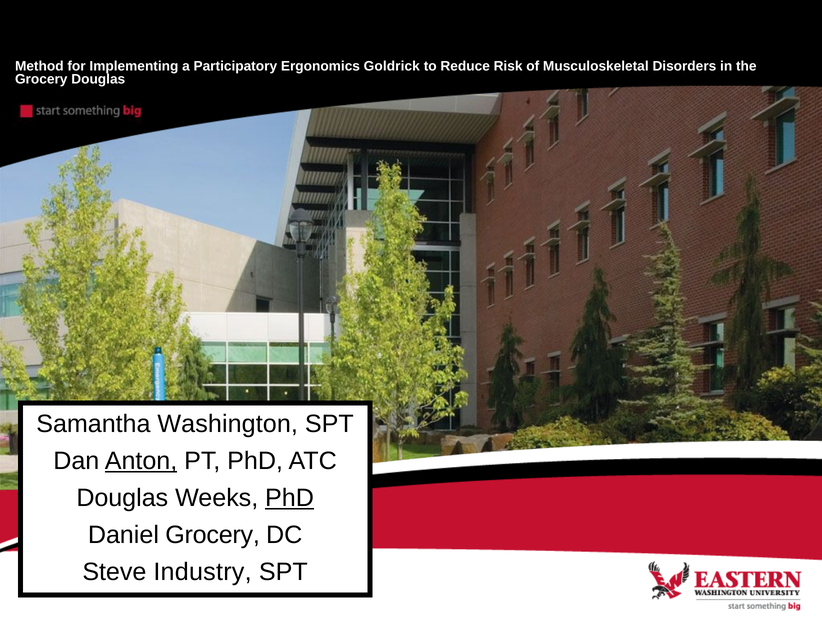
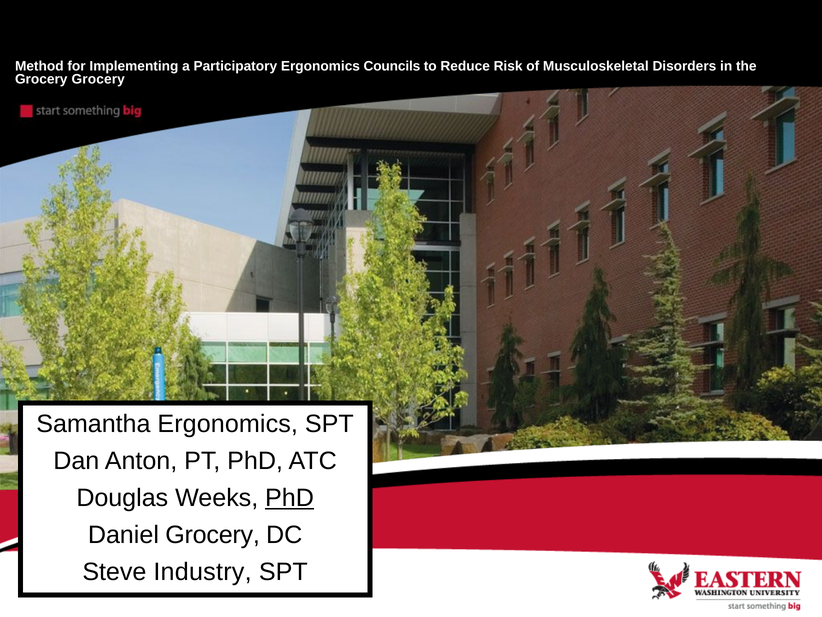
Goldrick: Goldrick -> Councils
Grocery Douglas: Douglas -> Grocery
Samantha Washington: Washington -> Ergonomics
Anton underline: present -> none
